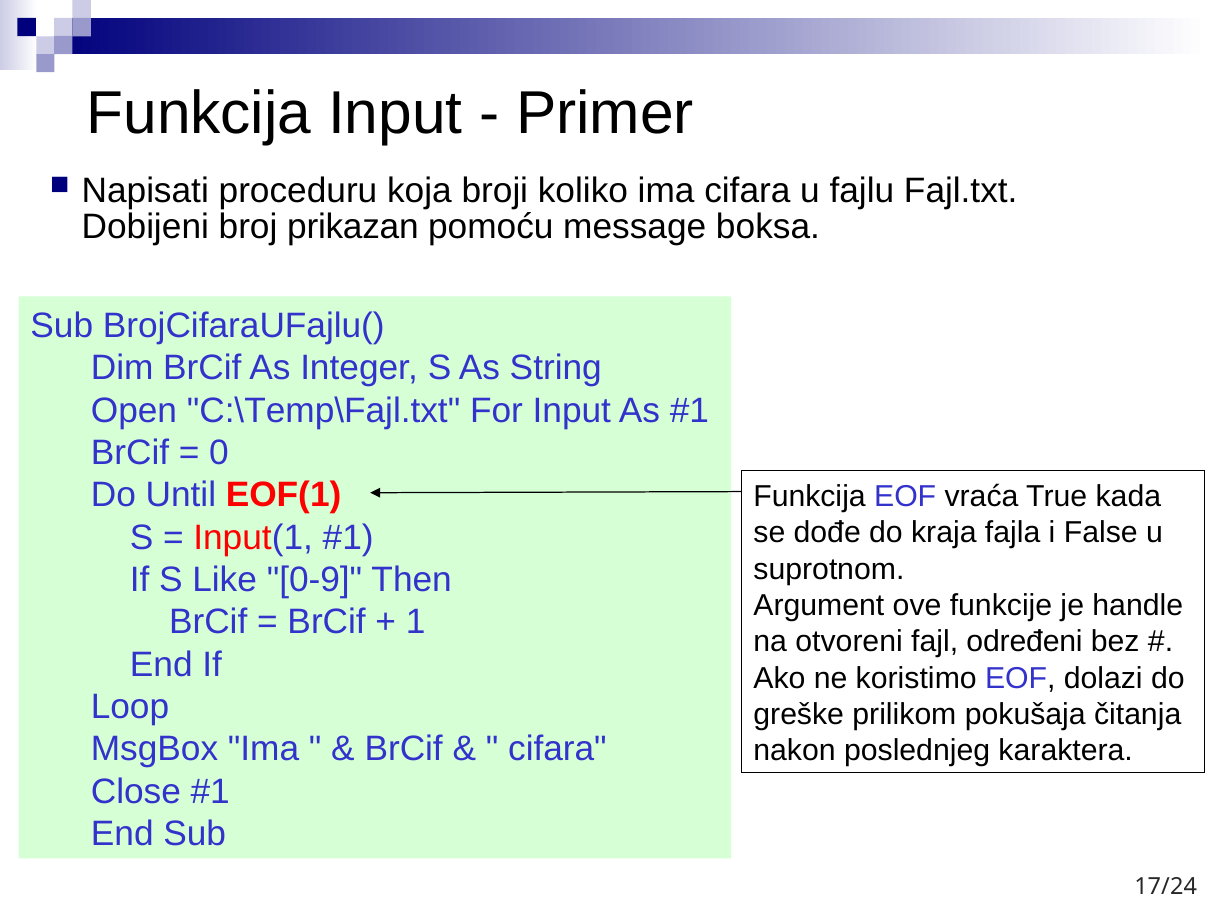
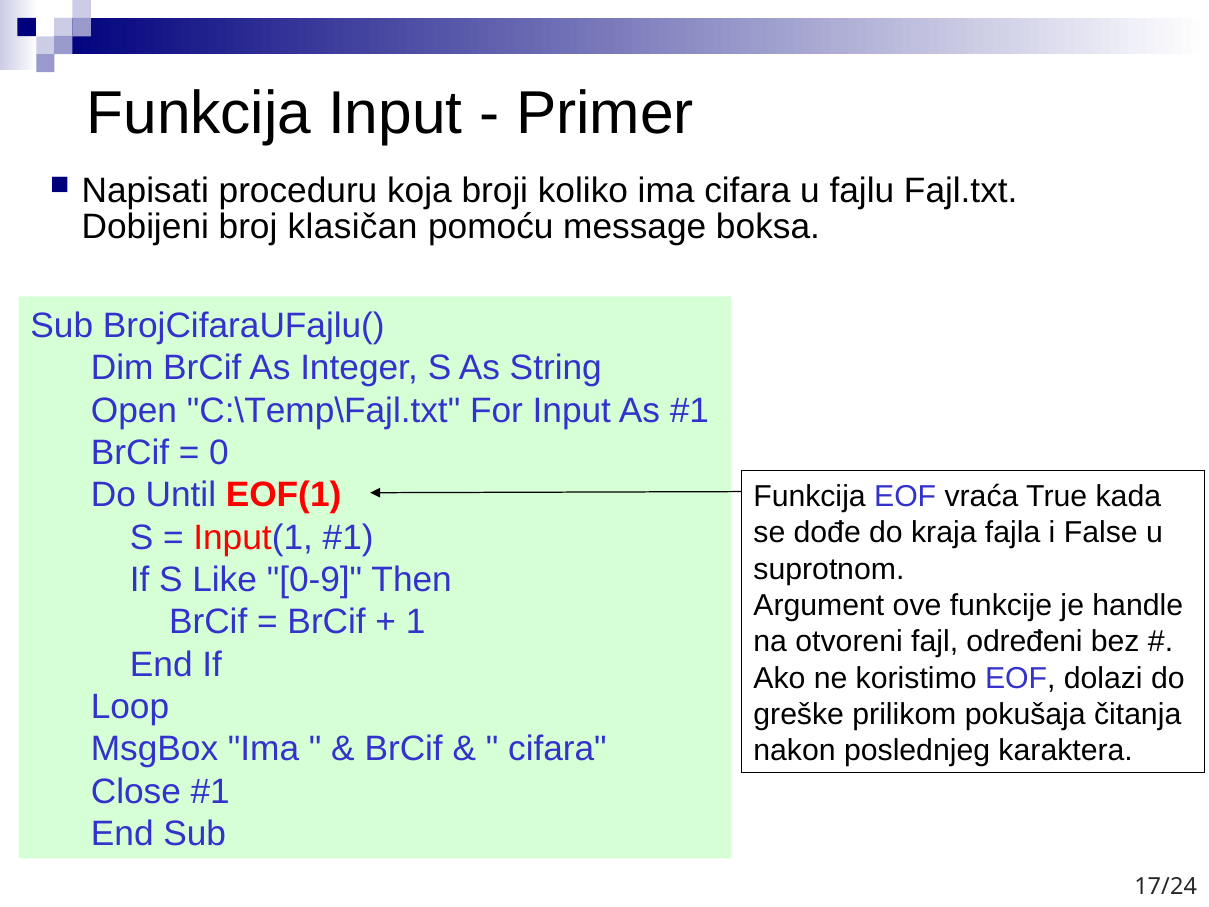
prikazan: prikazan -> klasičan
